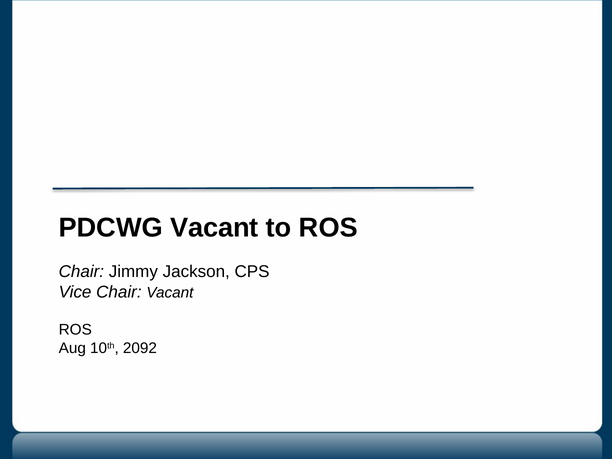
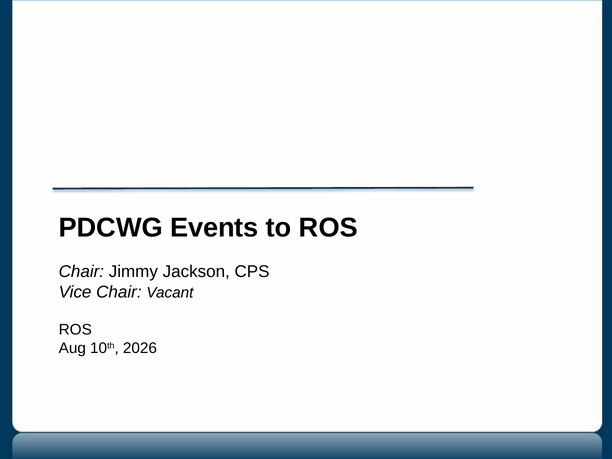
PDCWG Vacant: Vacant -> Events
2092: 2092 -> 2026
